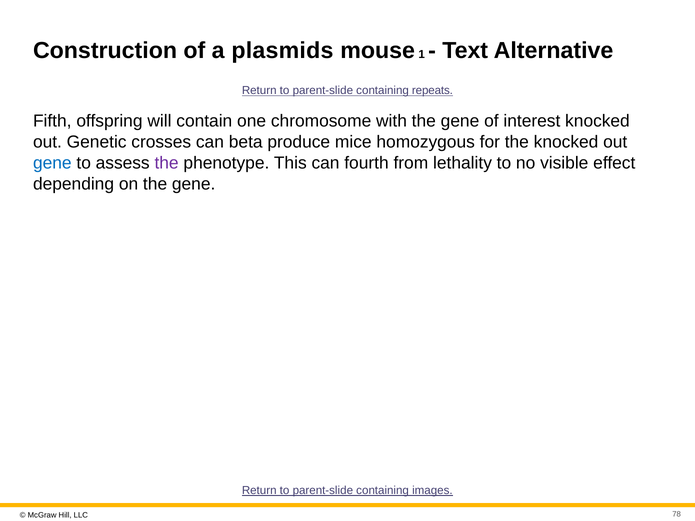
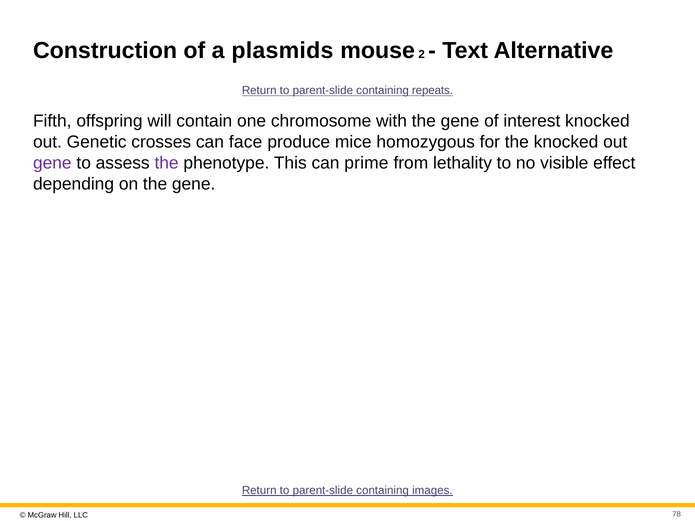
1: 1 -> 2
beta: beta -> face
gene at (52, 163) colour: blue -> purple
fourth: fourth -> prime
